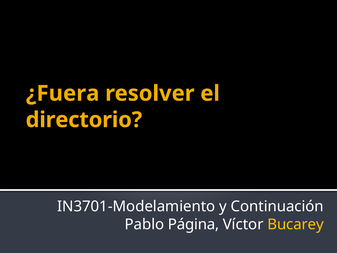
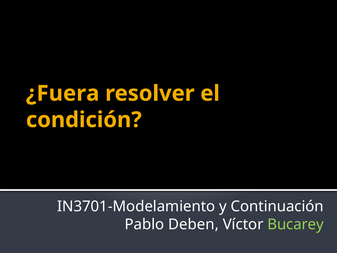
directorio: directorio -> condición
Página: Página -> Deben
Bucarey colour: yellow -> light green
